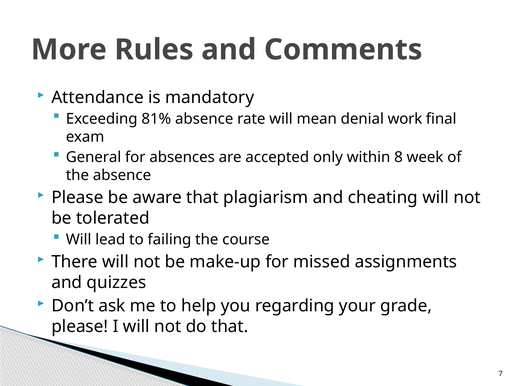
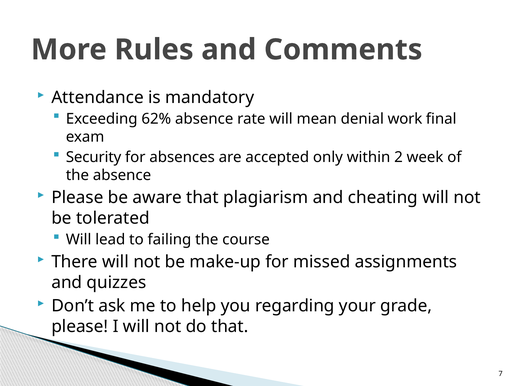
81%: 81% -> 62%
General: General -> Security
8: 8 -> 2
